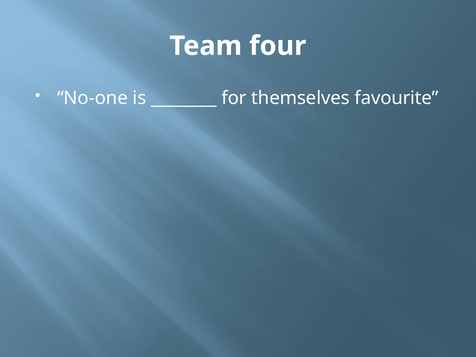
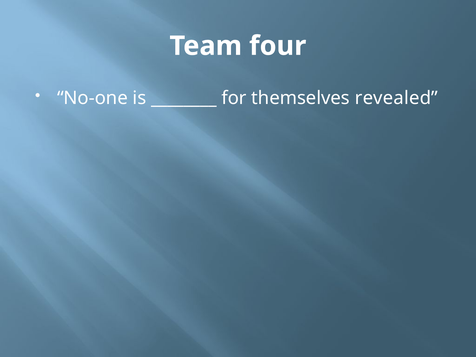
favourite: favourite -> revealed
